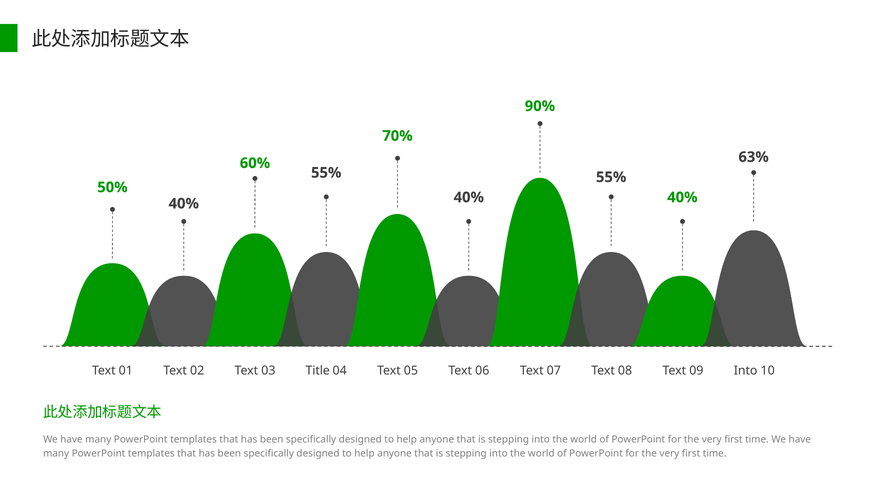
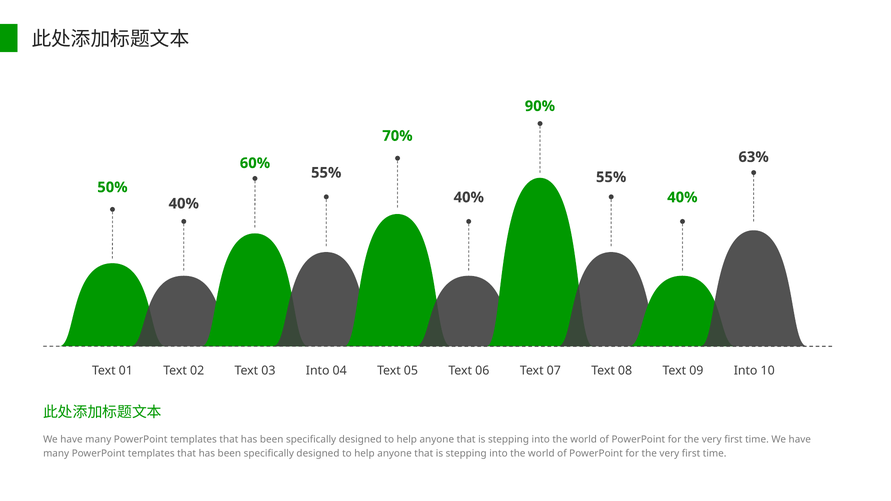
03 Title: Title -> Into
